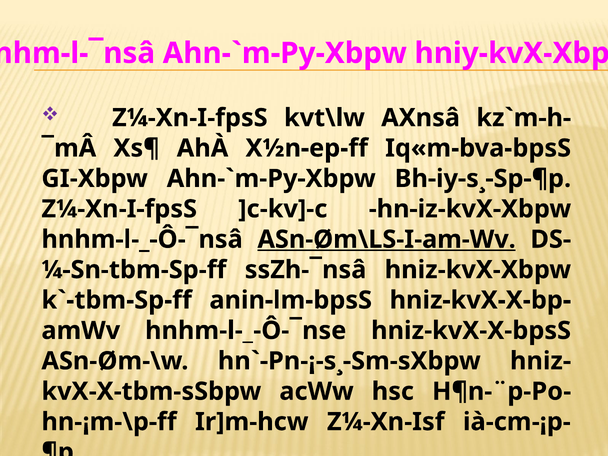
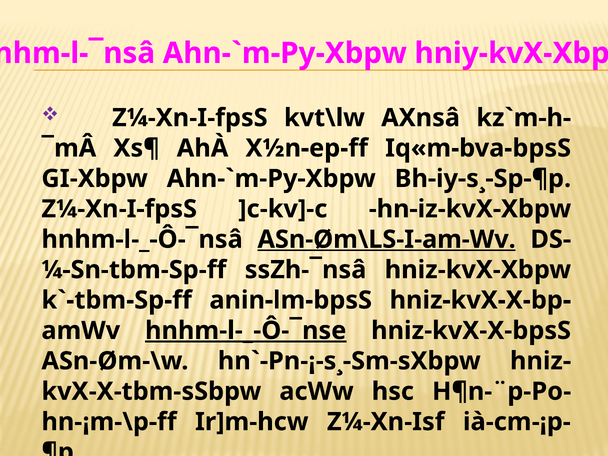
hnhm-l-_-Ô-¯nse underline: none -> present
